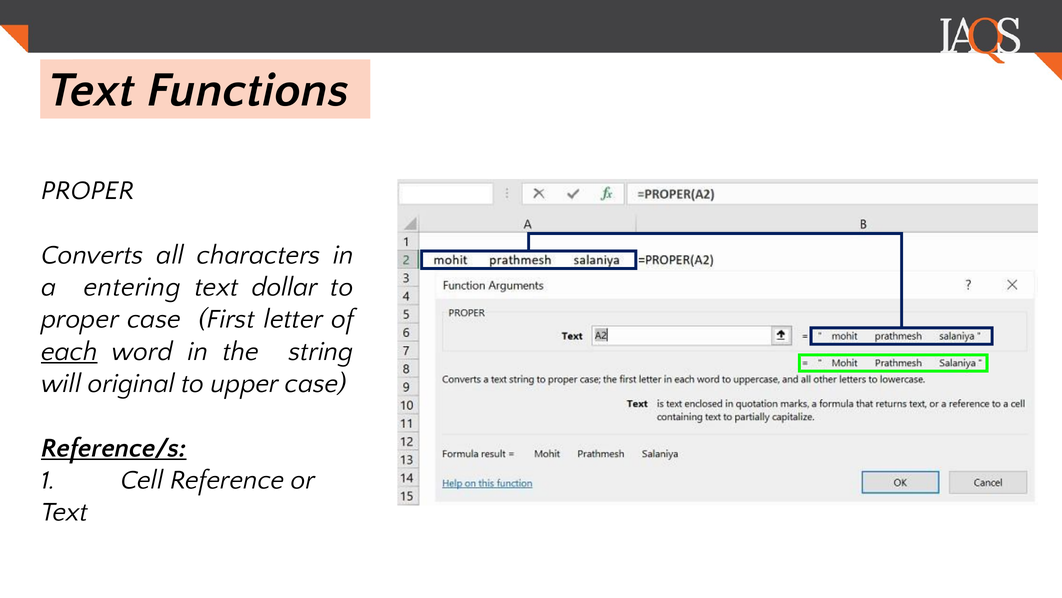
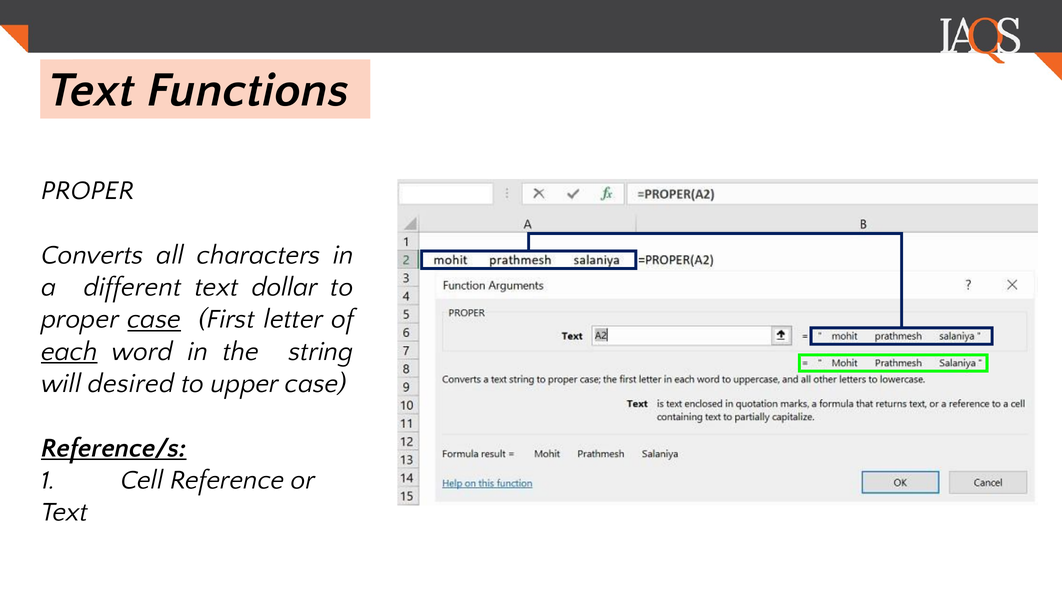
entering: entering -> different
case at (154, 319) underline: none -> present
original: original -> desired
